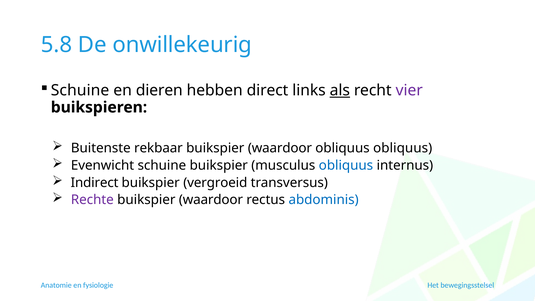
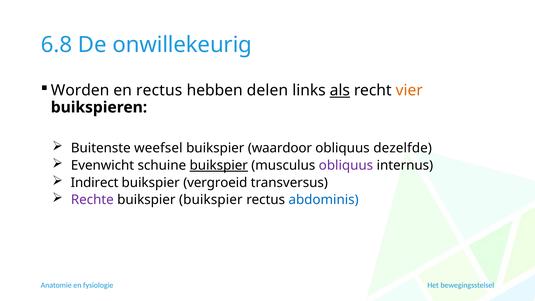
5.8: 5.8 -> 6.8
Schuine at (80, 90): Schuine -> Worden
en dieren: dieren -> rectus
direct: direct -> delen
vier colour: purple -> orange
rekbaar: rekbaar -> weefsel
obliquus obliquus: obliquus -> dezelfde
buikspier at (219, 165) underline: none -> present
obliquus at (346, 165) colour: blue -> purple
waardoor at (211, 200): waardoor -> buikspier
